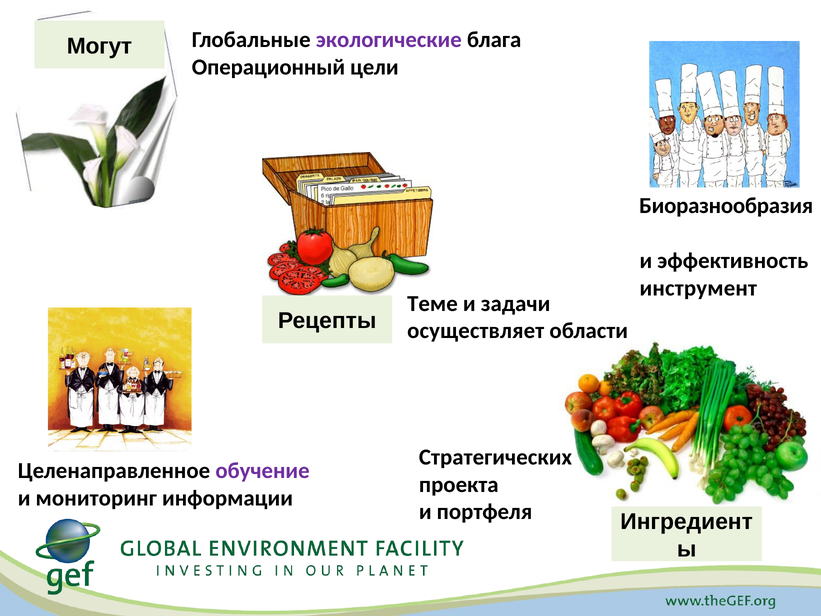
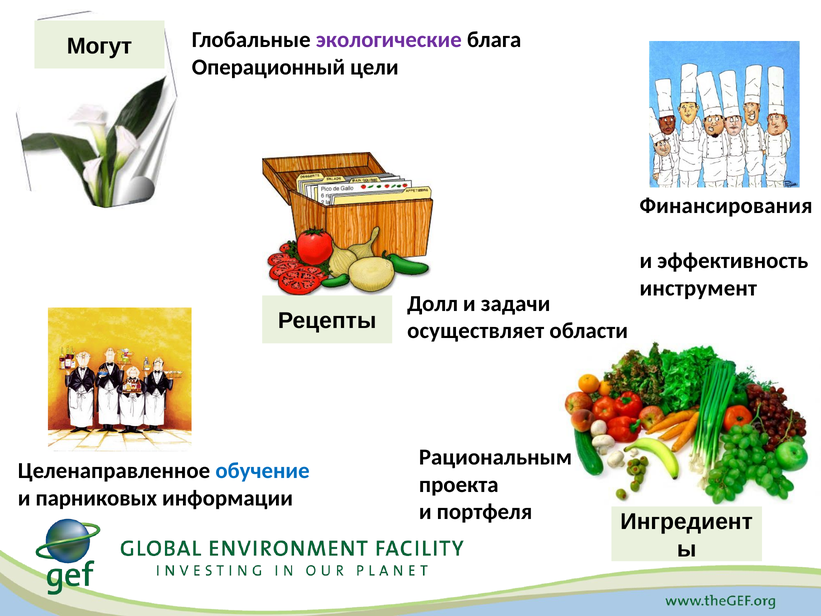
Биоразнообразия: Биоразнообразия -> Финансирования
Теме: Теме -> Долл
Стратегических: Стратегических -> Рациональным
обучение colour: purple -> blue
мониторинг: мониторинг -> парниковых
